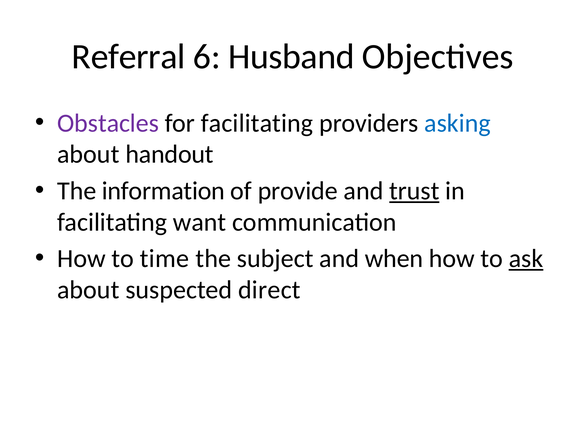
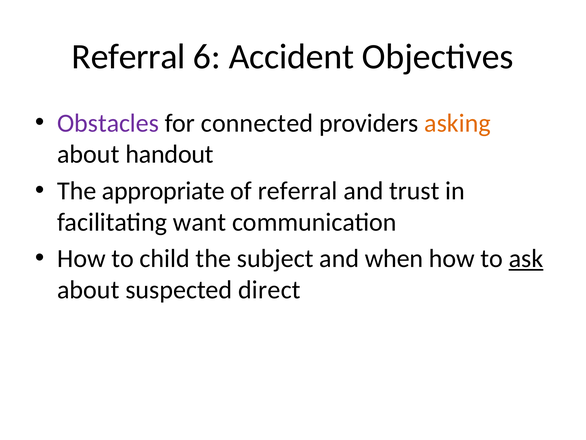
Husband: Husband -> Accident
for facilitating: facilitating -> connected
asking colour: blue -> orange
information: information -> appropriate
of provide: provide -> referral
trust underline: present -> none
time: time -> child
